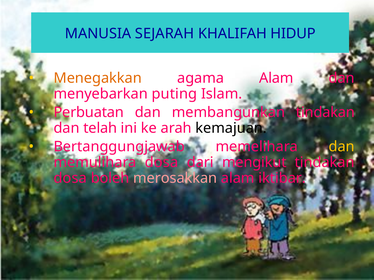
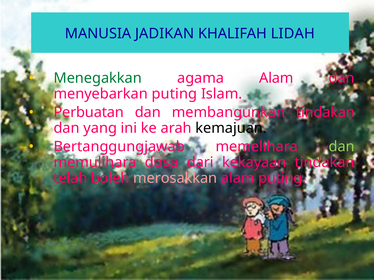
SEJARAH: SEJARAH -> JADIKAN
HIDUP: HIDUP -> LIDAH
Menegakkan colour: orange -> green
telah: telah -> yang
dan at (342, 147) colour: yellow -> light green
mengikut: mengikut -> kekayaan
dosa at (70, 178): dosa -> telah
alam iktibar: iktibar -> puting
